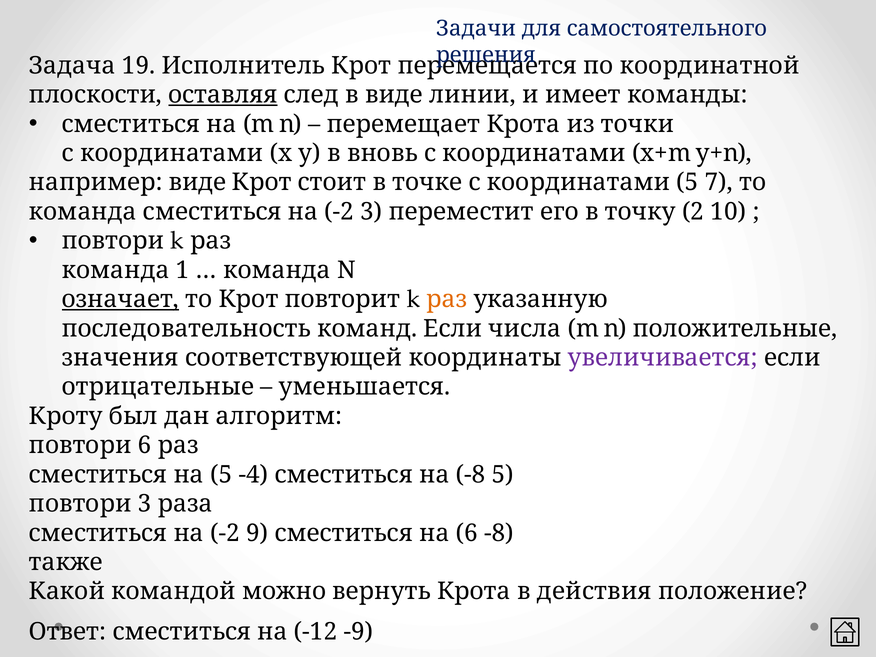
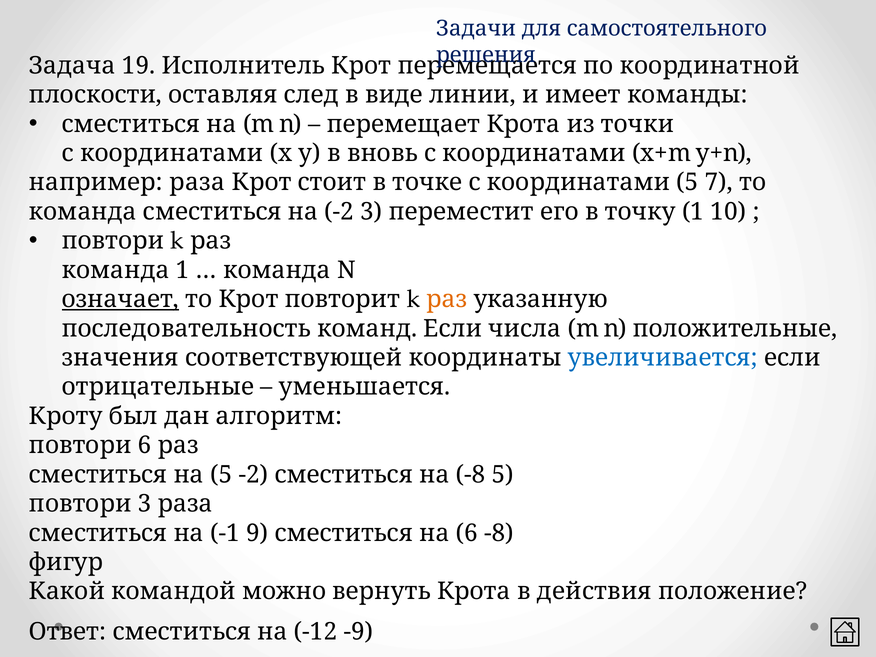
оставляя underline: present -> none
например виде: виде -> раза
точку 2: 2 -> 1
увеличивается colour: purple -> blue
5 -4: -4 -> -2
-2 at (225, 533): -2 -> -1
также: также -> фигур
